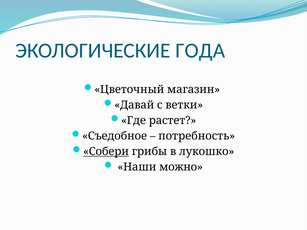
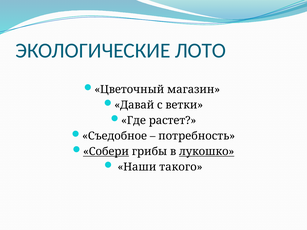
ГОДА: ГОДА -> ЛОТО
лукошко underline: none -> present
можно: можно -> такого
